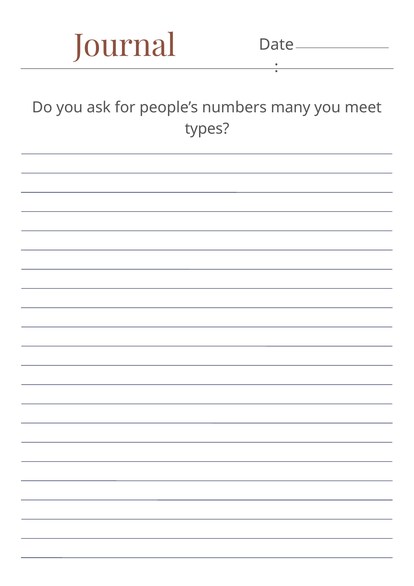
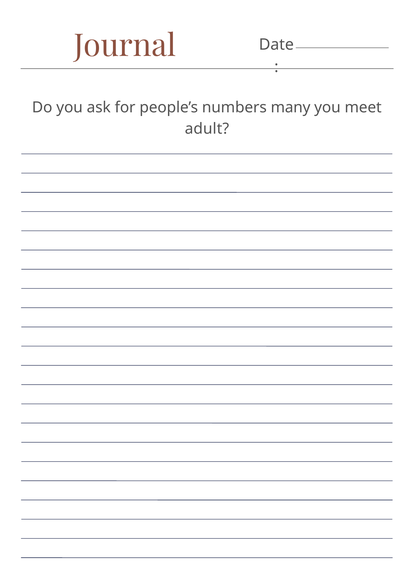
types: types -> adult
